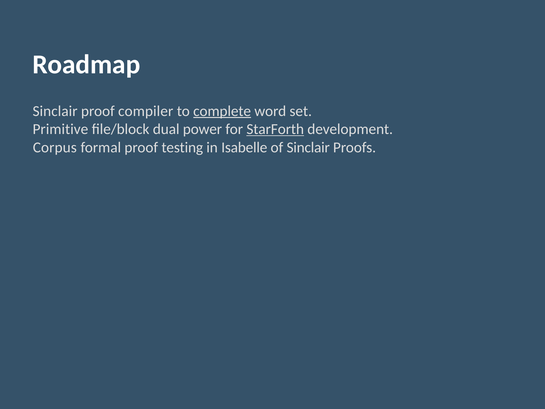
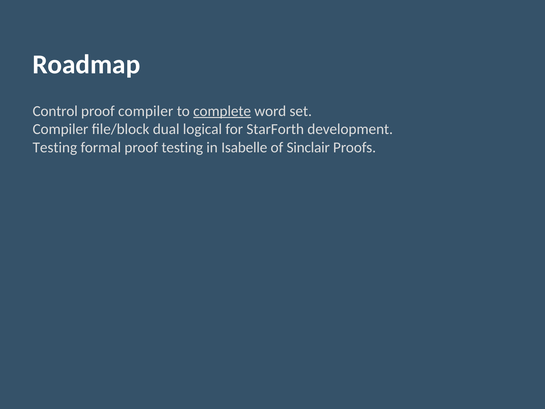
Sinclair at (55, 111): Sinclair -> Control
Primitive at (60, 129): Primitive -> Compiler
power: power -> logical
StarForth underline: present -> none
Corpus at (55, 147): Corpus -> Testing
